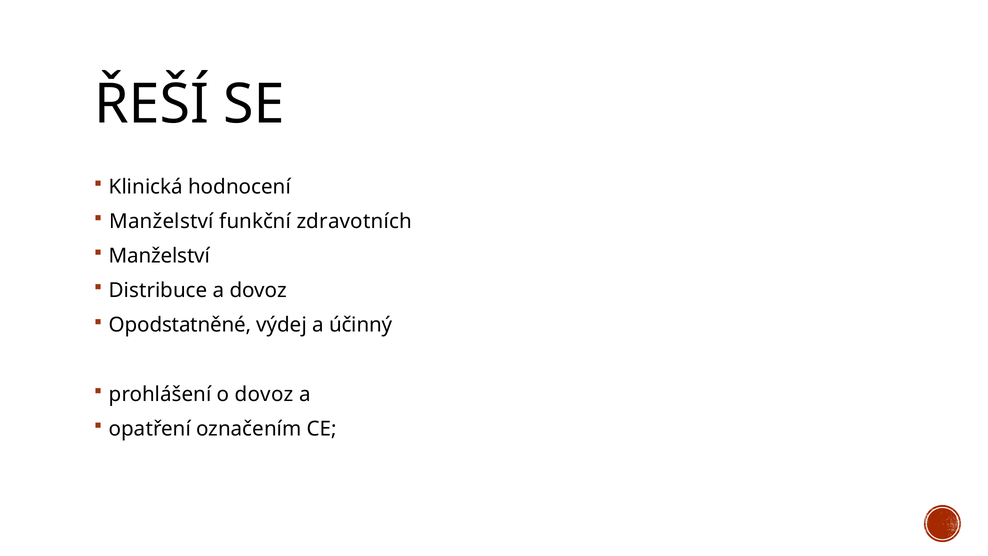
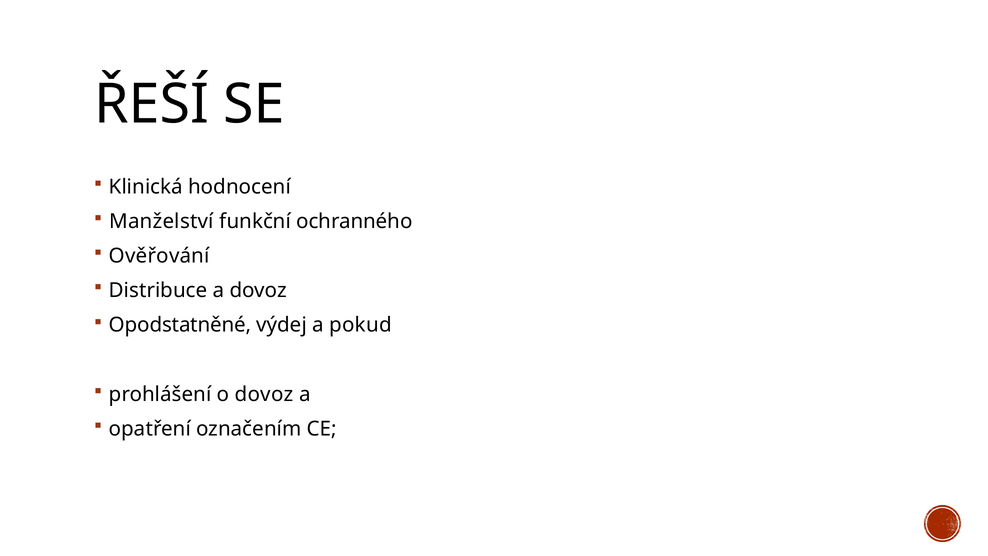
zdravotních: zdravotních -> ochranného
Manželství at (159, 256): Manželství -> Ověřování
účinný: účinný -> pokud
